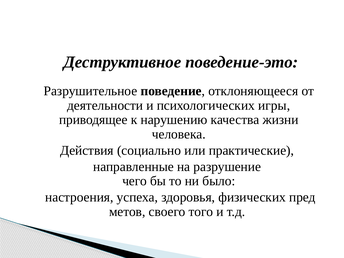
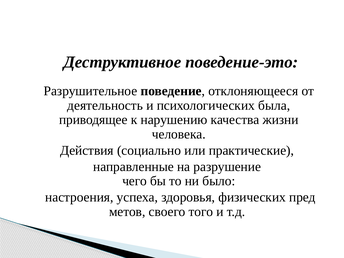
деятельности: деятельности -> деятельность
игры: игры -> была
